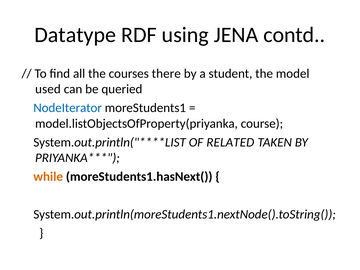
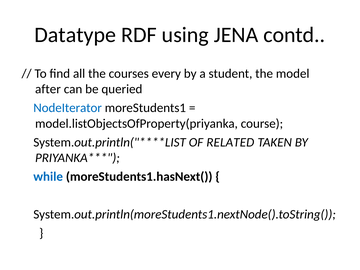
there: there -> every
used: used -> after
while colour: orange -> blue
